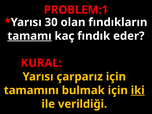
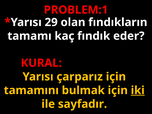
30: 30 -> 29
tamamı underline: present -> none
verildiği: verildiği -> sayfadır
